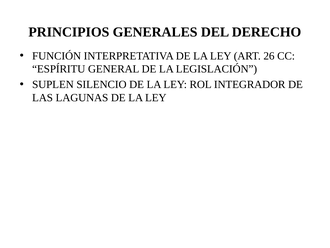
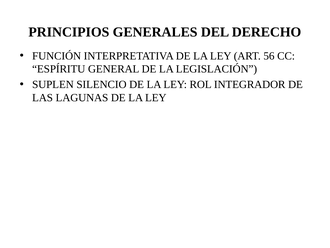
26: 26 -> 56
